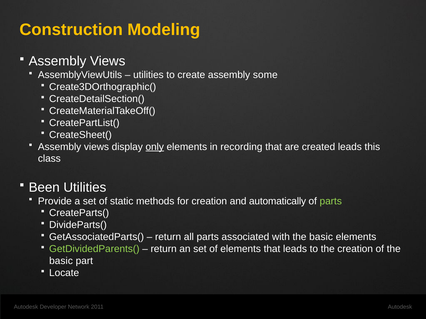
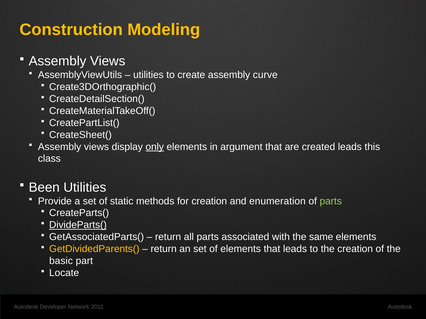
some: some -> curve
recording: recording -> argument
automatically: automatically -> enumeration
DivideParts( underline: none -> present
with the basic: basic -> same
GetDividedParents( colour: light green -> yellow
